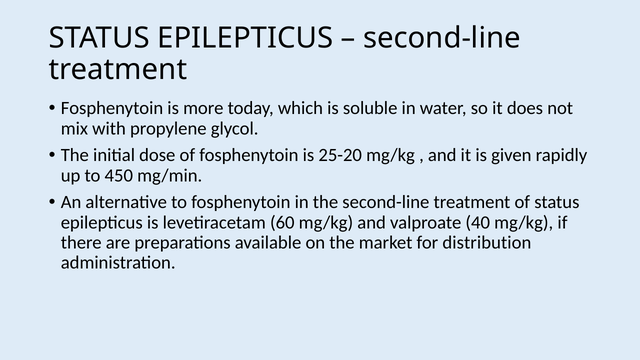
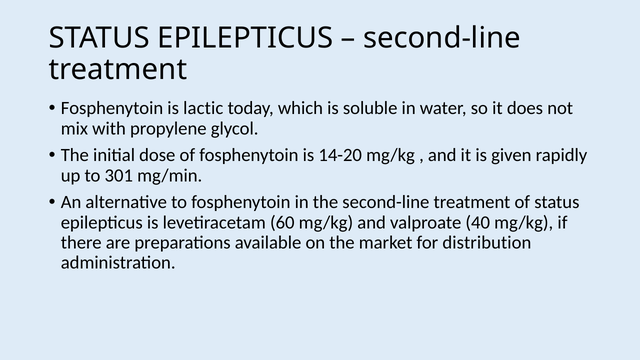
more: more -> lactic
25-20: 25-20 -> 14-20
450: 450 -> 301
